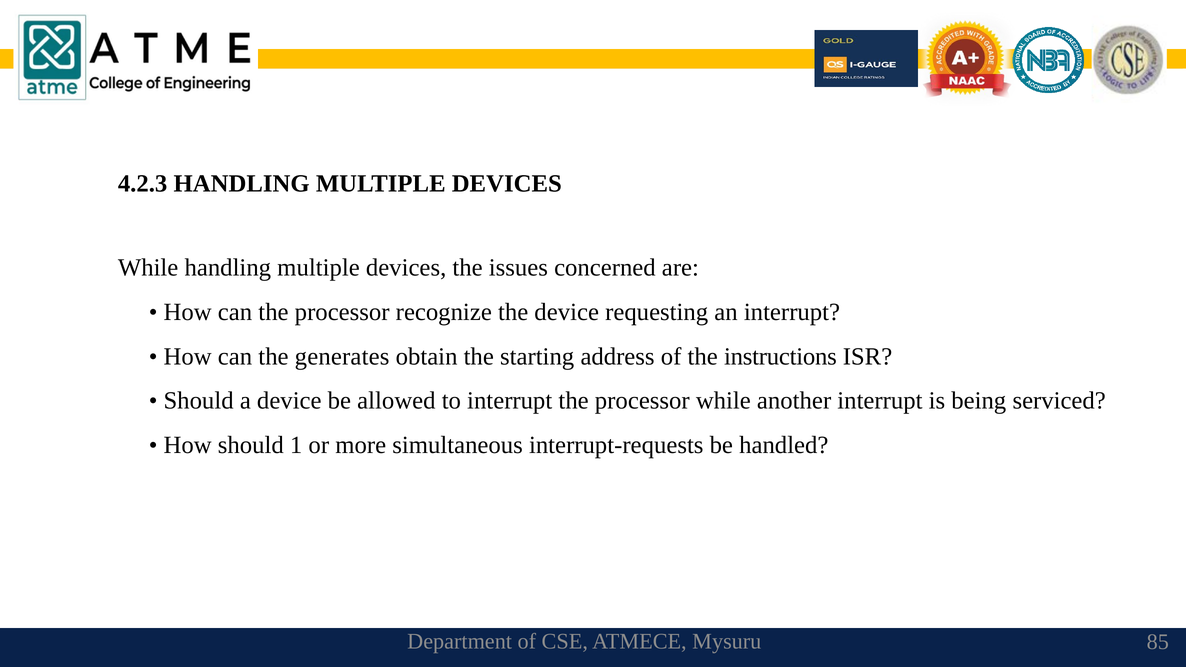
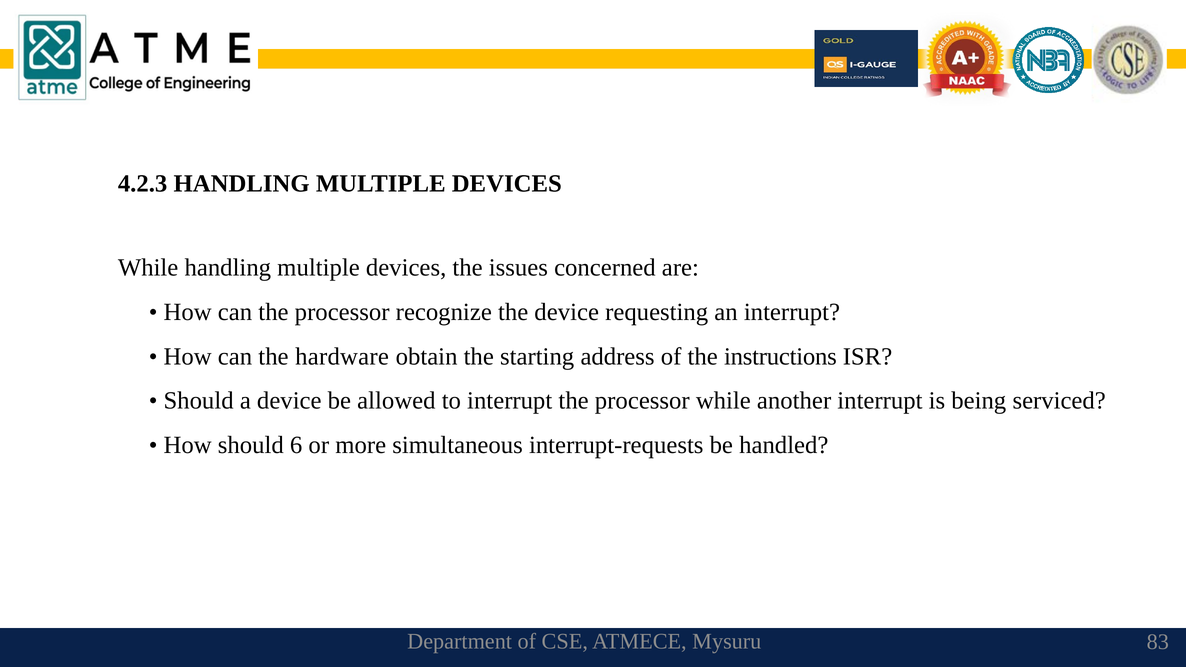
generates: generates -> hardware
1: 1 -> 6
85: 85 -> 83
